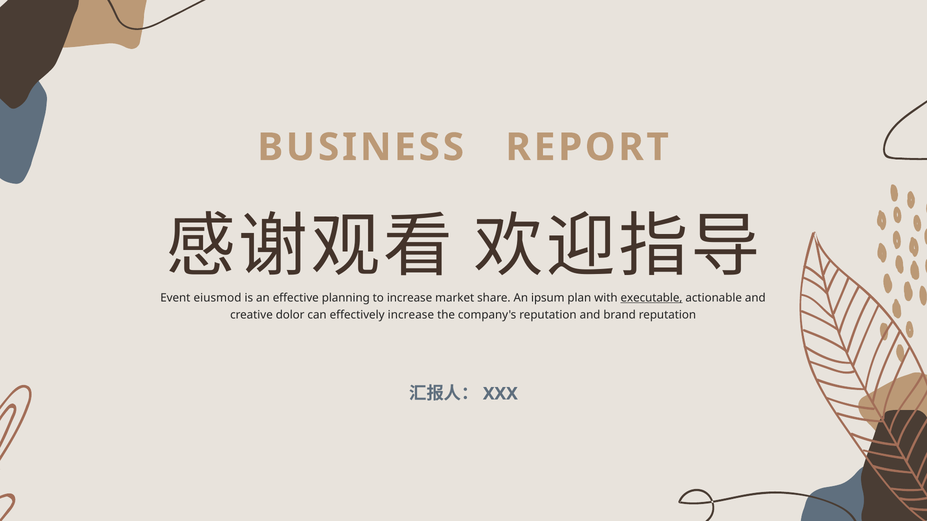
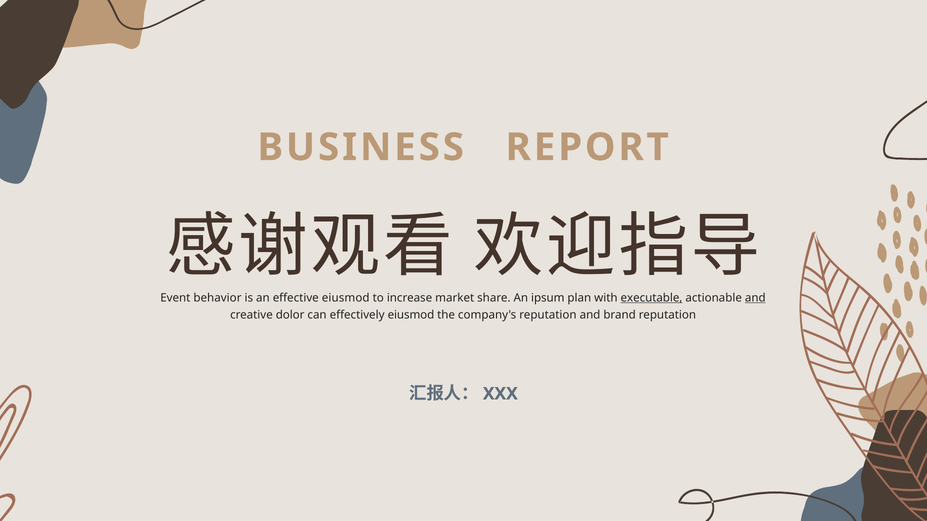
eiusmod: eiusmod -> behavior
effective planning: planning -> eiusmod
and at (755, 298) underline: none -> present
effectively increase: increase -> eiusmod
